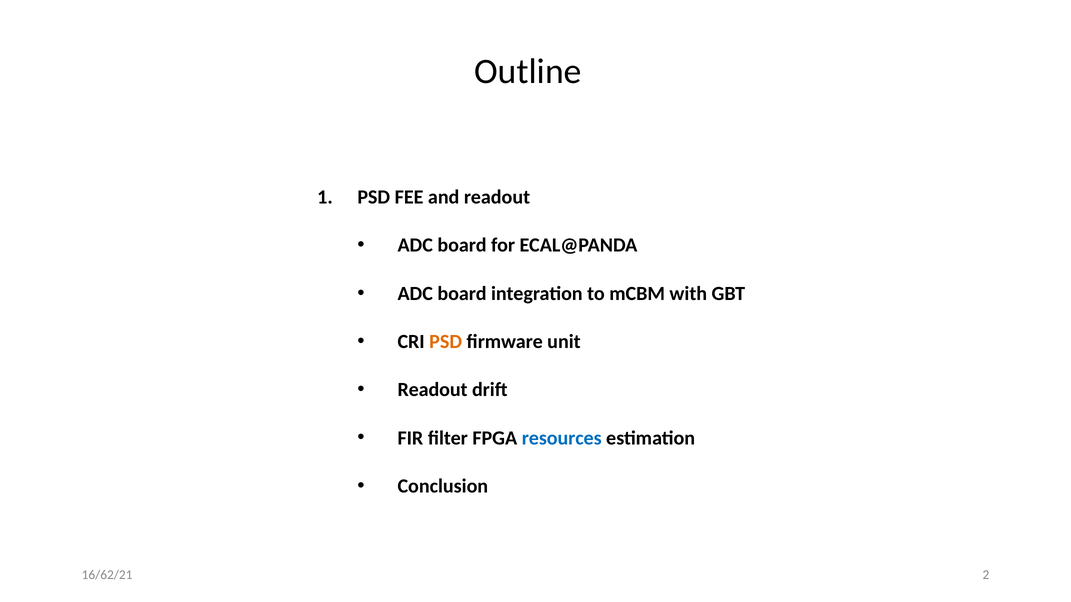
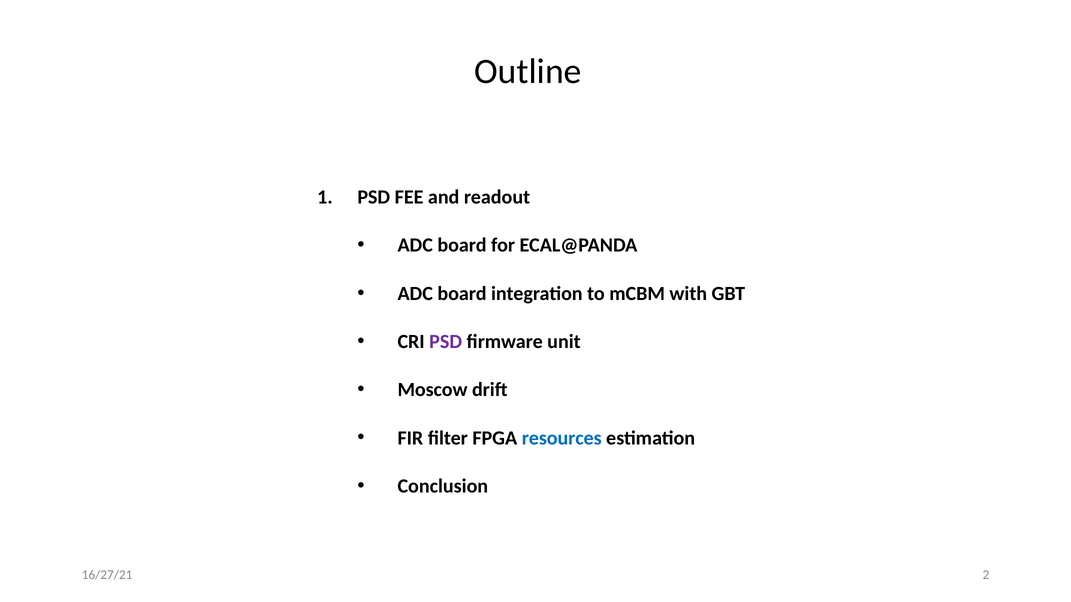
PSD at (446, 342) colour: orange -> purple
Readout at (433, 390): Readout -> Moscow
16/62/21: 16/62/21 -> 16/27/21
